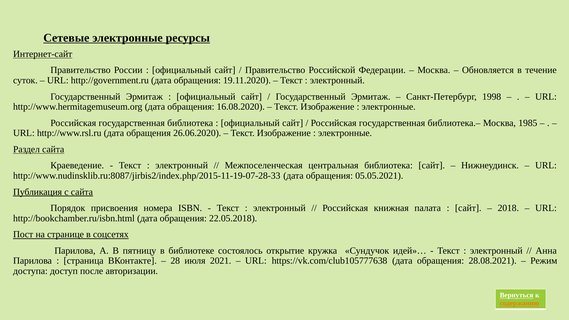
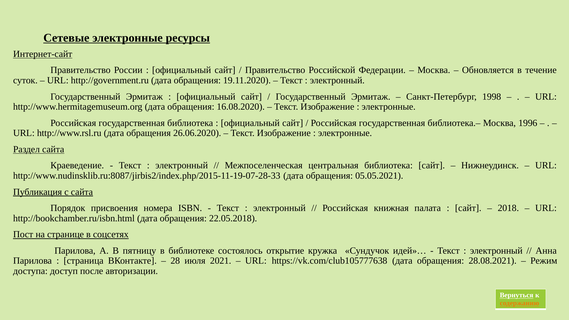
1985: 1985 -> 1996
